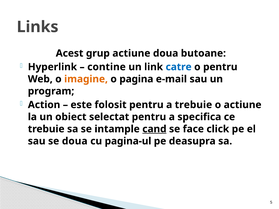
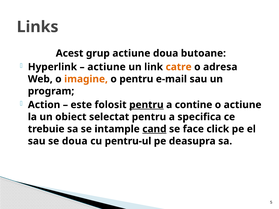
contine at (107, 67): contine -> actiune
catre colour: blue -> orange
o pentru: pentru -> adresa
o pagina: pagina -> pentru
pentru at (146, 105) underline: none -> present
a trebuie: trebuie -> contine
pagina-ul: pagina-ul -> pentru-ul
